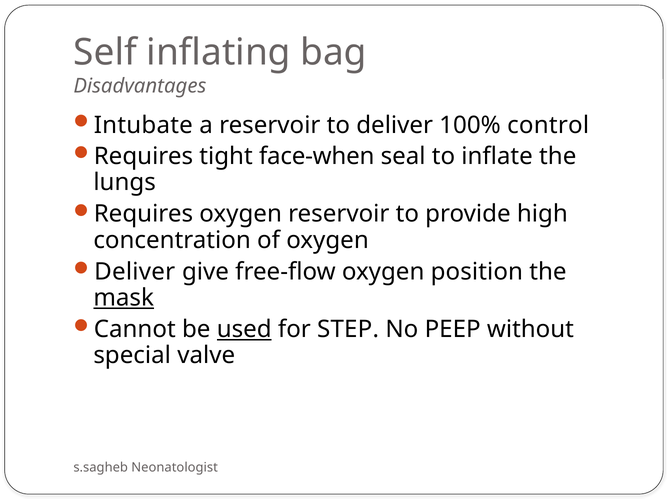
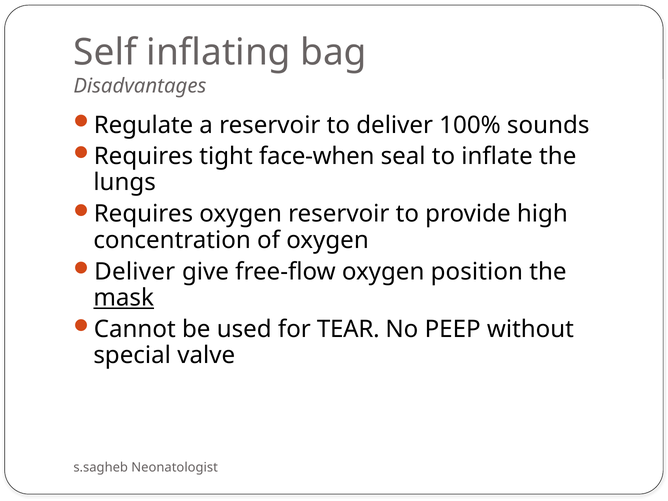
Intubate: Intubate -> Regulate
control: control -> sounds
used underline: present -> none
STEP: STEP -> TEAR
